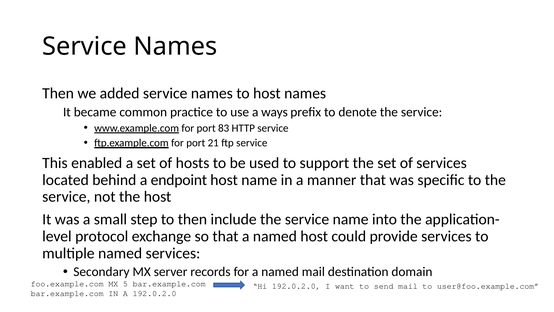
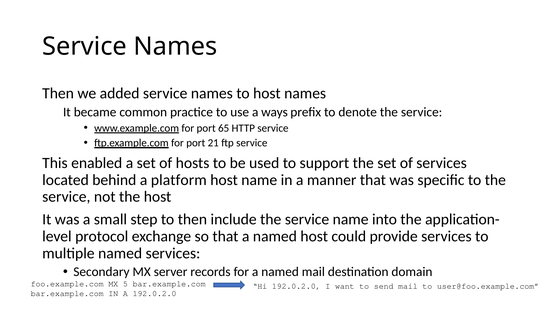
83: 83 -> 65
endpoint: endpoint -> platform
